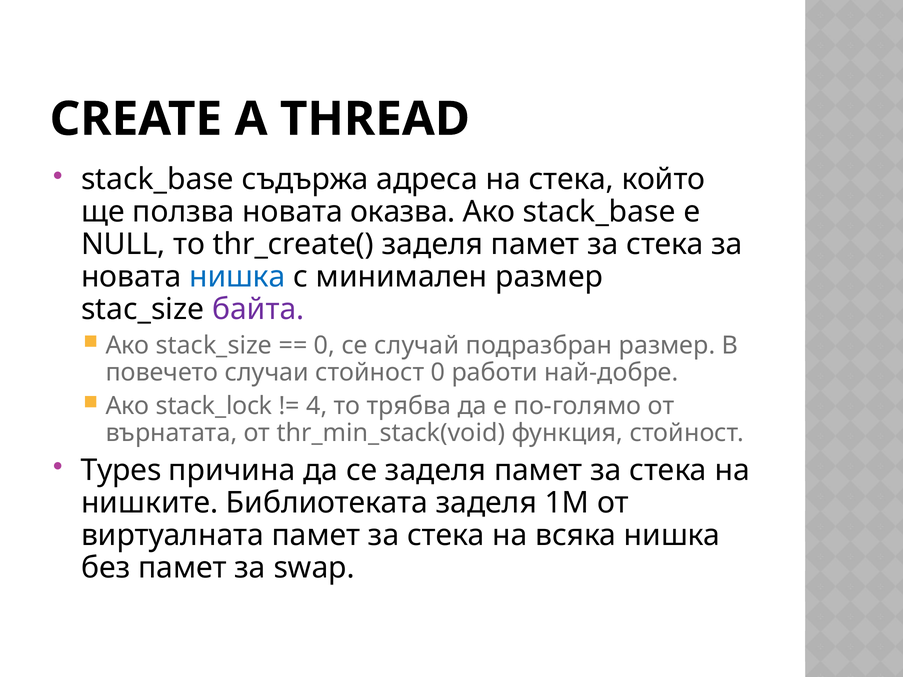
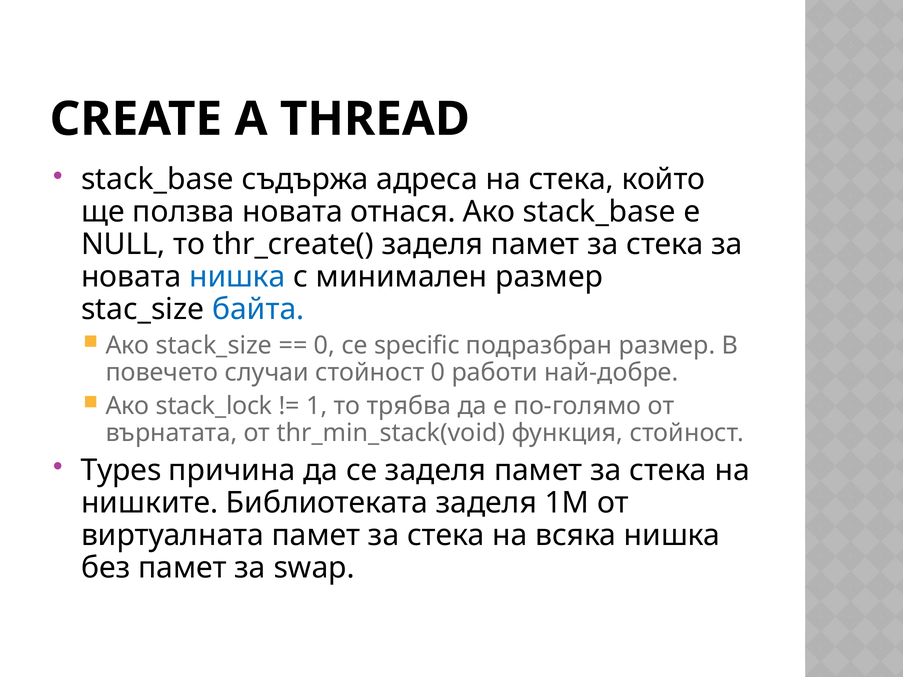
оказва: оказва -> отнася
байта colour: purple -> blue
случай: случай -> specific
4: 4 -> 1
